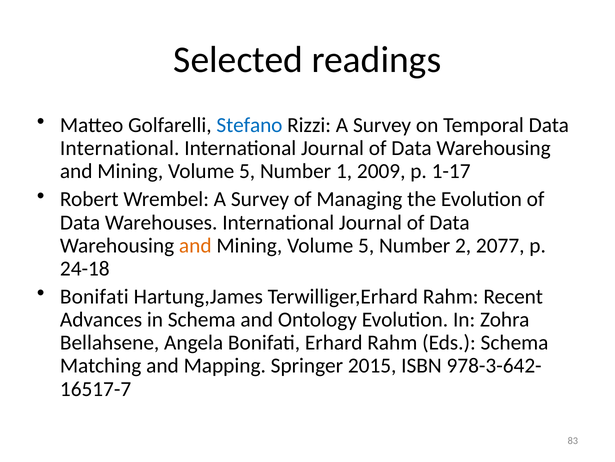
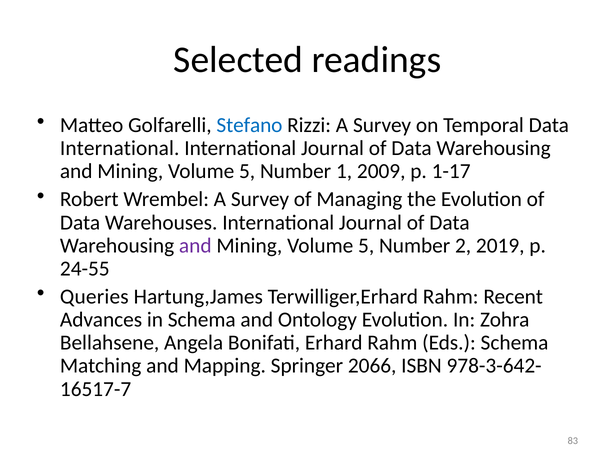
and at (195, 245) colour: orange -> purple
2077: 2077 -> 2019
24-18: 24-18 -> 24-55
Bonifati at (94, 296): Bonifati -> Queries
2015: 2015 -> 2066
